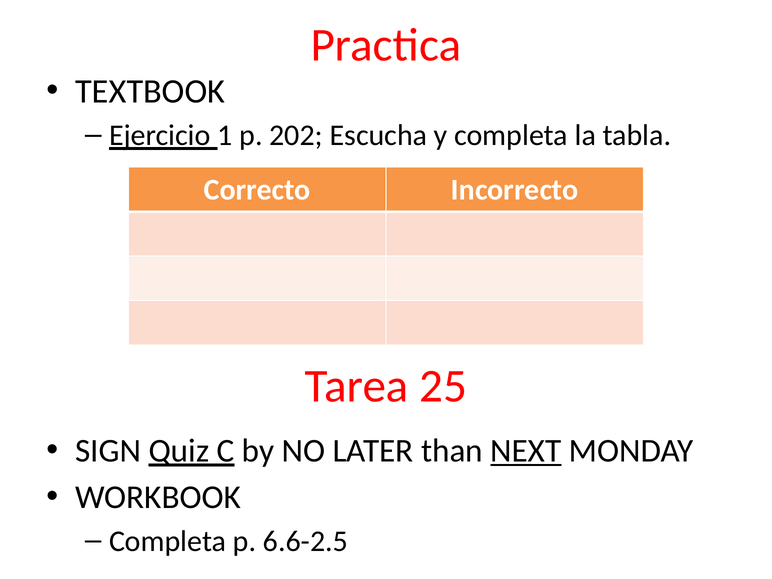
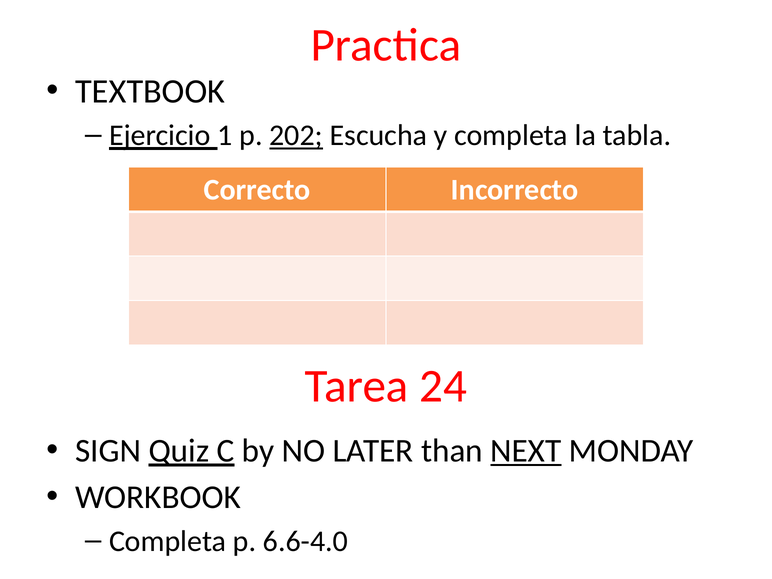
202 underline: none -> present
25: 25 -> 24
6.6-2.5: 6.6-2.5 -> 6.6-4.0
